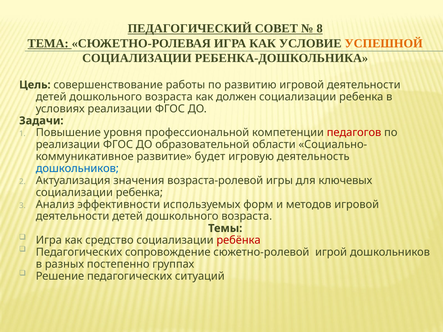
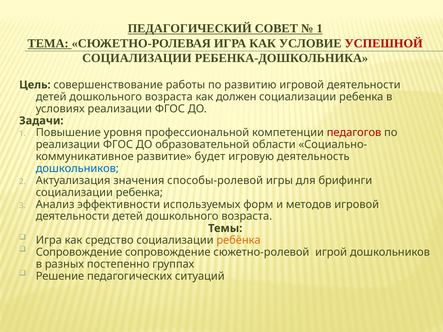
8 at (320, 29): 8 -> 1
УСПЕШНОЙ colour: orange -> red
возраста-ролевой: возраста-ролевой -> способы-ролевой
ключевых: ключевых -> брифинги
ребёнка colour: red -> orange
Педагогических at (79, 252): Педагогических -> Сопровождение
